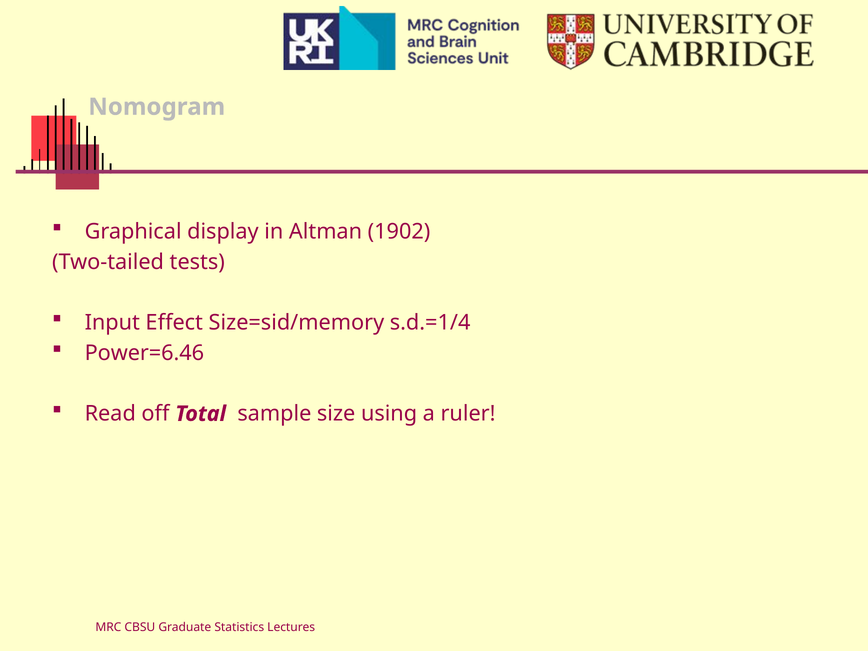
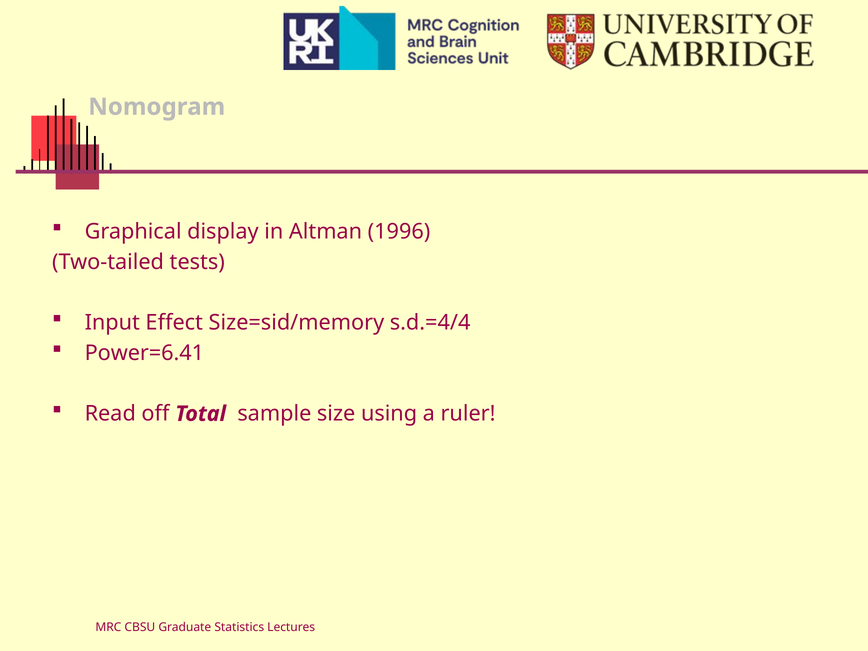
1902: 1902 -> 1996
s.d.=1/4: s.d.=1/4 -> s.d.=4/4
Power=6.46: Power=6.46 -> Power=6.41
